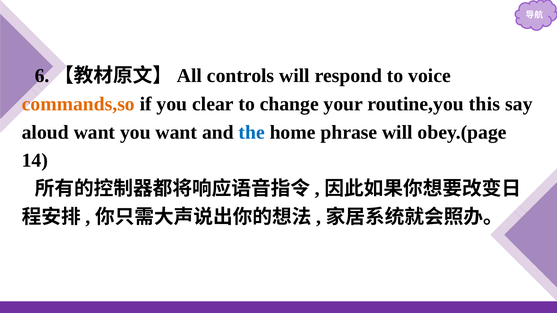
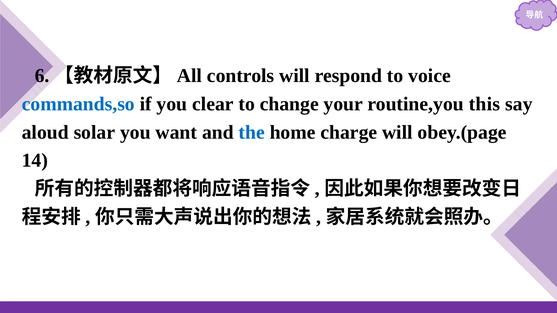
commands,so colour: orange -> blue
aloud want: want -> solar
phrase: phrase -> charge
